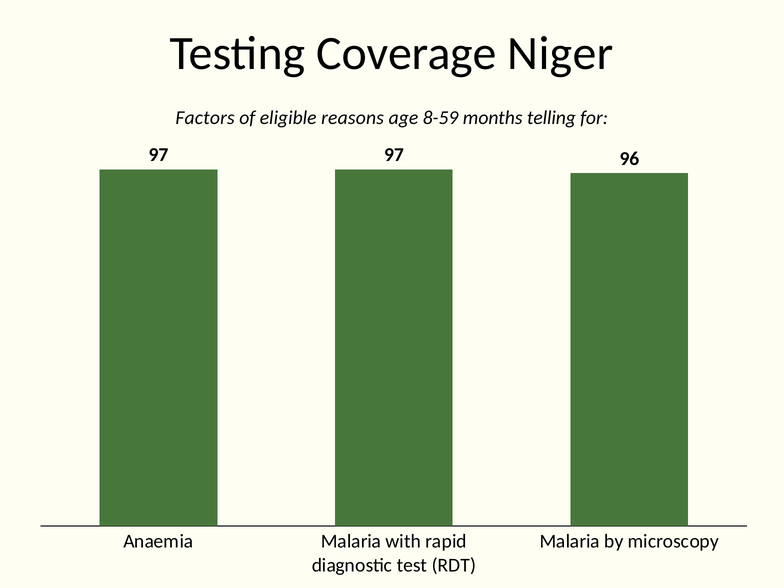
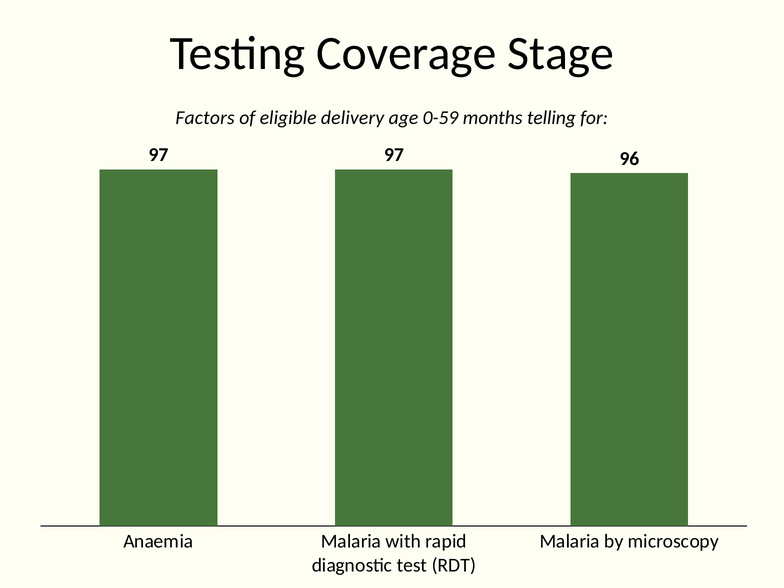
Niger: Niger -> Stage
reasons: reasons -> delivery
8-59: 8-59 -> 0-59
